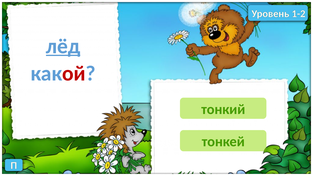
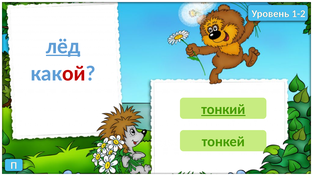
тонкий underline: none -> present
